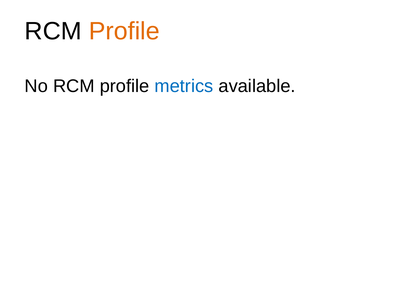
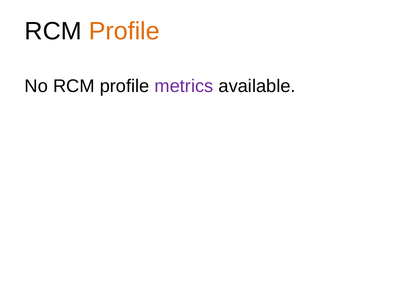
metrics colour: blue -> purple
